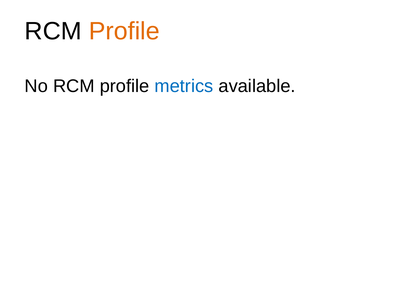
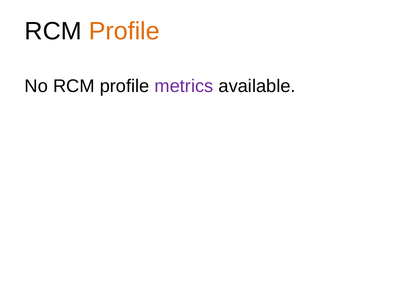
metrics colour: blue -> purple
